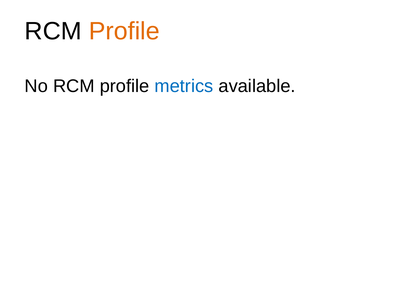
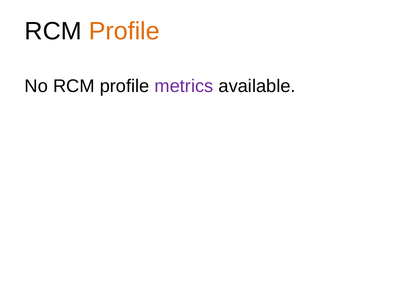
metrics colour: blue -> purple
